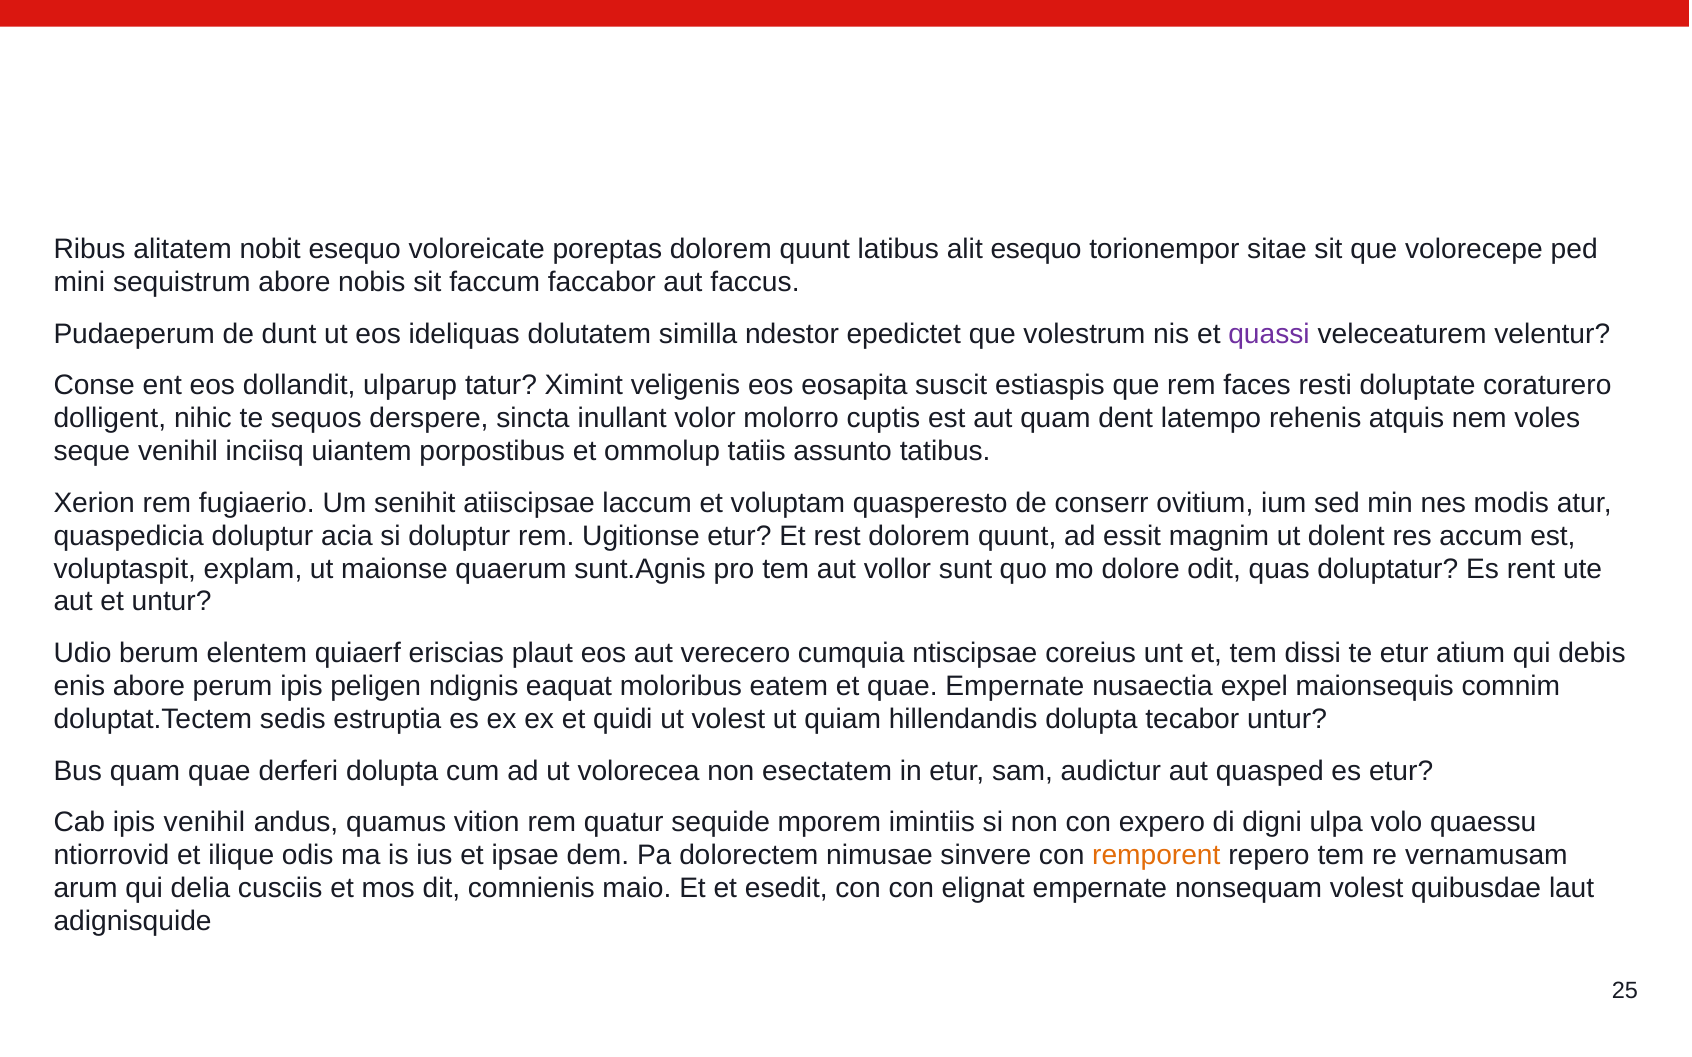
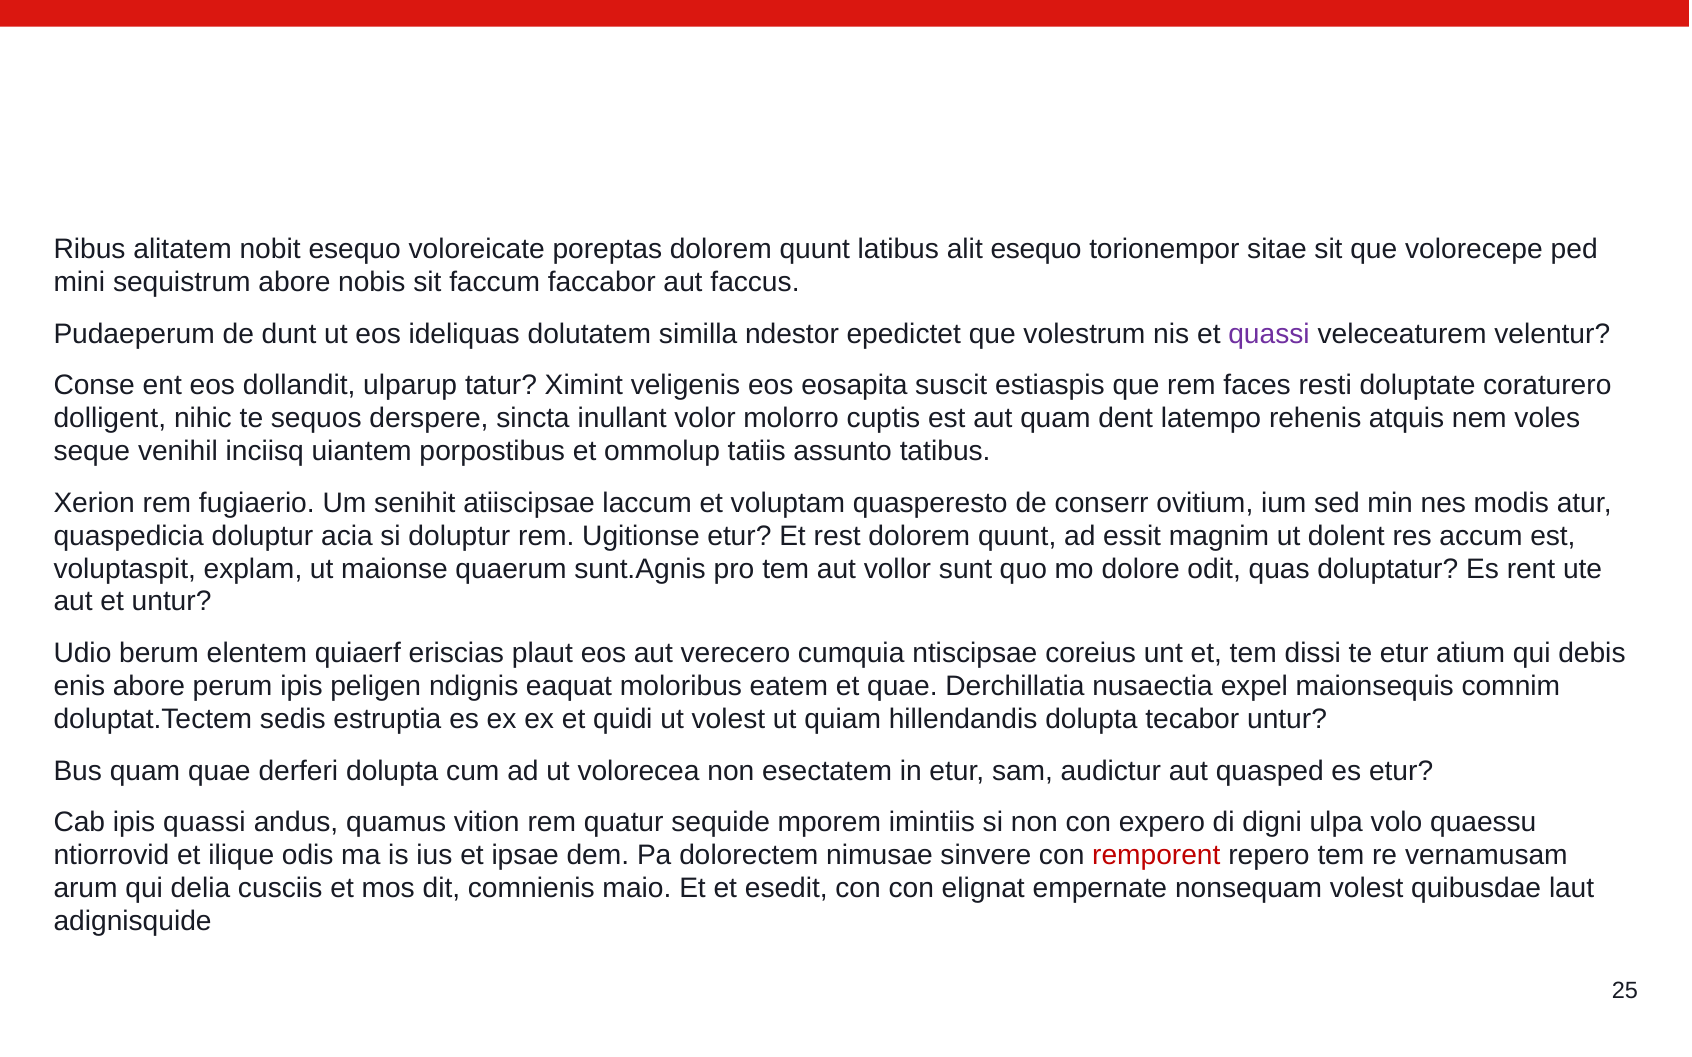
quae Empernate: Empernate -> Derchillatia
ipis venihil: venihil -> quassi
remporent colour: orange -> red
